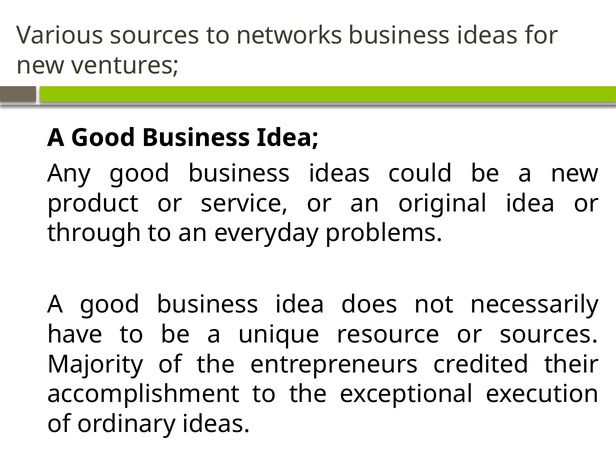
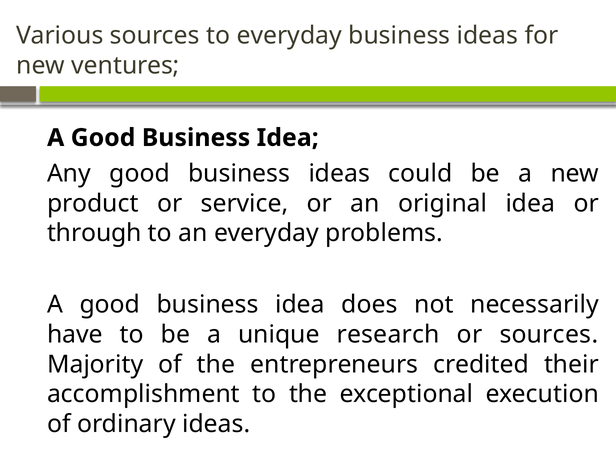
to networks: networks -> everyday
resource: resource -> research
